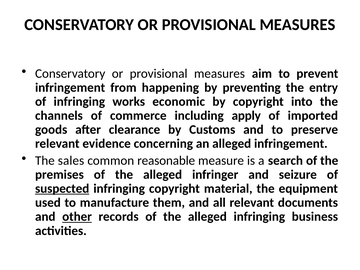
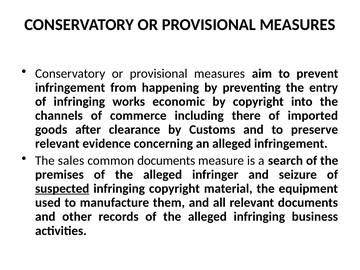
apply: apply -> there
common reasonable: reasonable -> documents
other underline: present -> none
